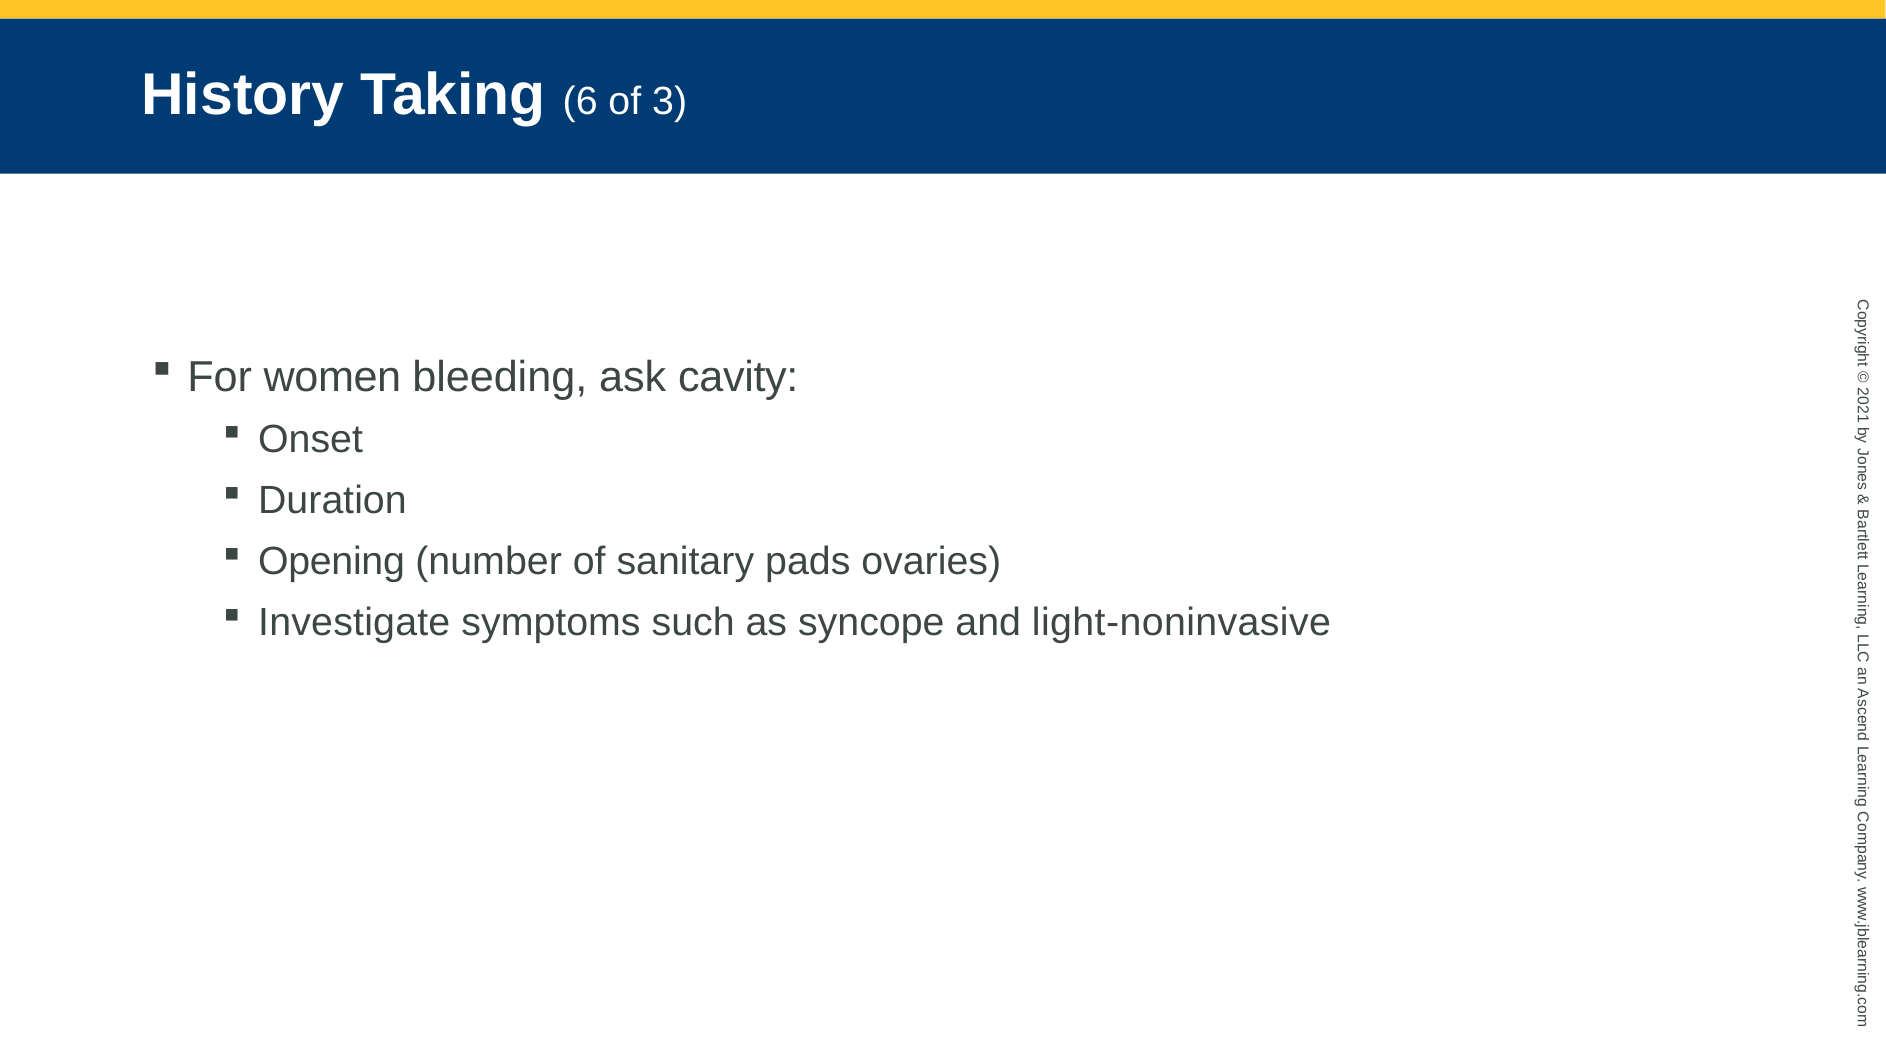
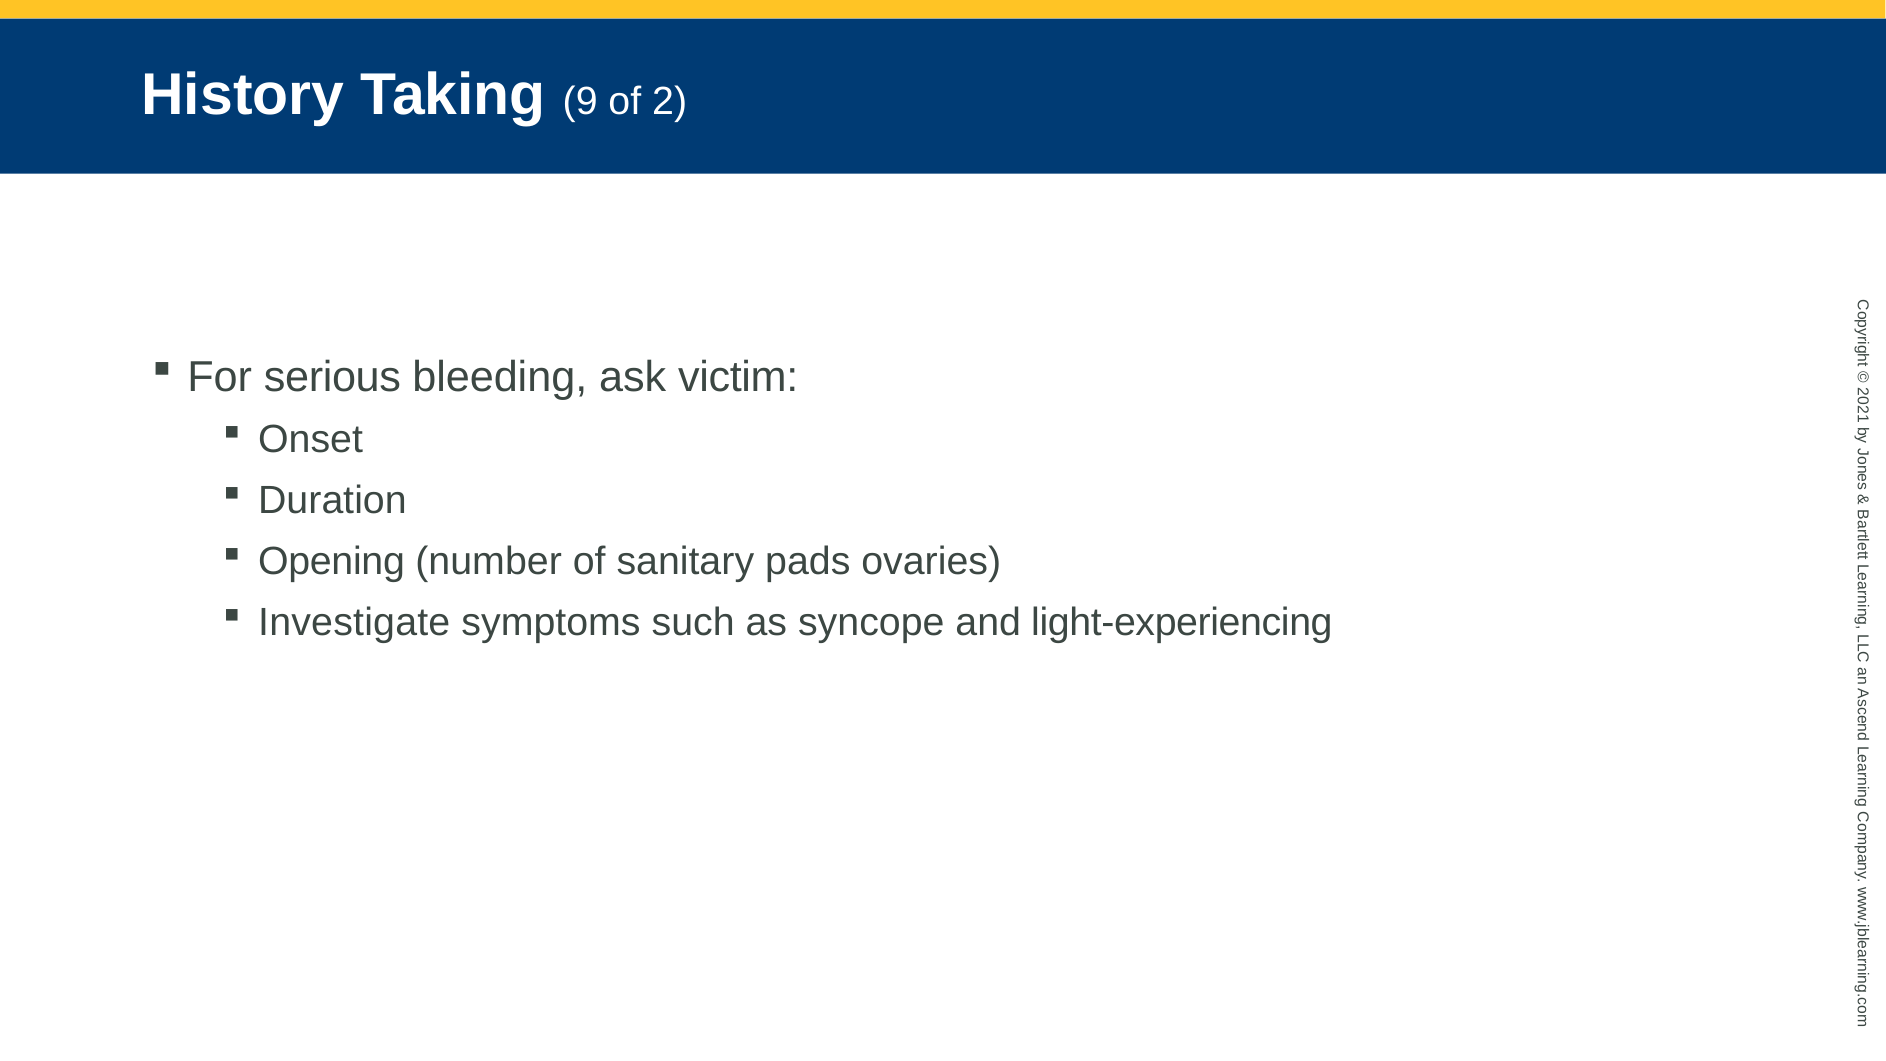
6: 6 -> 9
of 3: 3 -> 2
women: women -> serious
cavity: cavity -> victim
light-noninvasive: light-noninvasive -> light-experiencing
